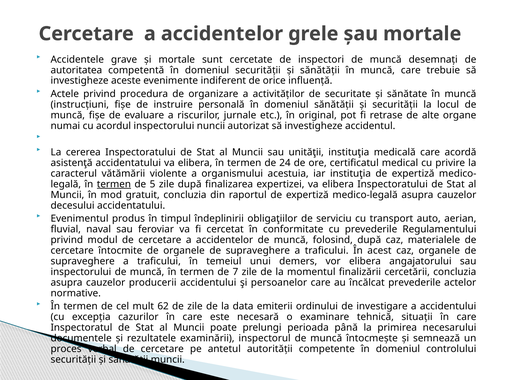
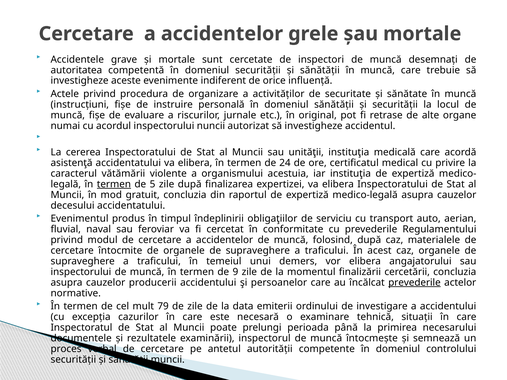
7: 7 -> 9
prevederile at (414, 283) underline: none -> present
62: 62 -> 79
